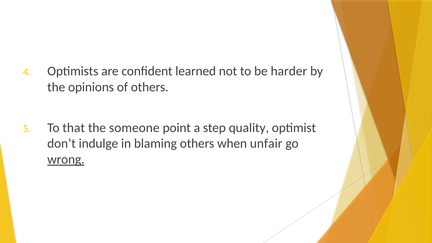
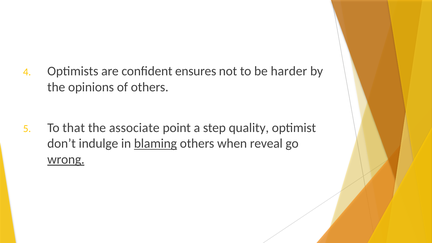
learned: learned -> ensures
someone: someone -> associate
blaming underline: none -> present
unfair: unfair -> reveal
